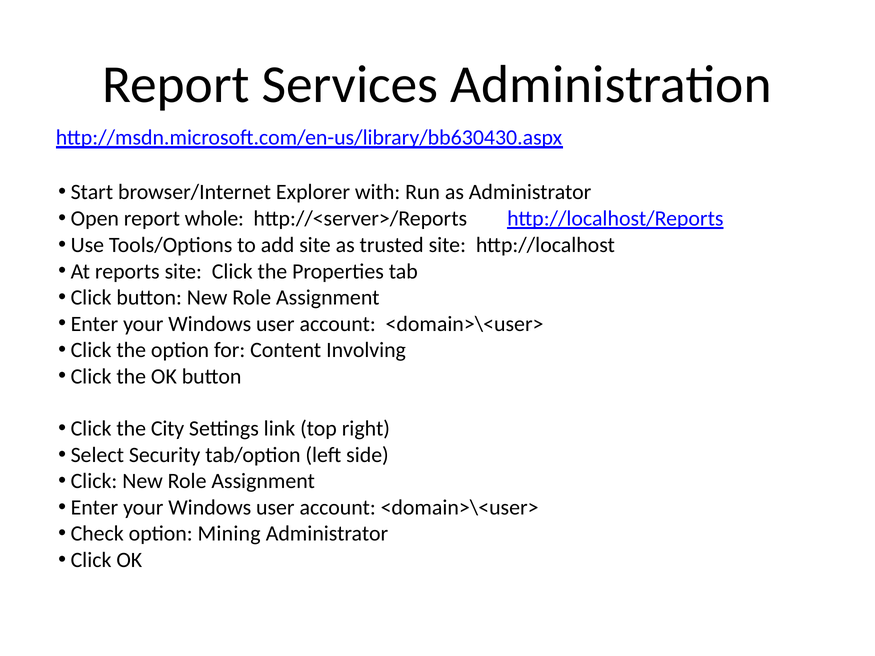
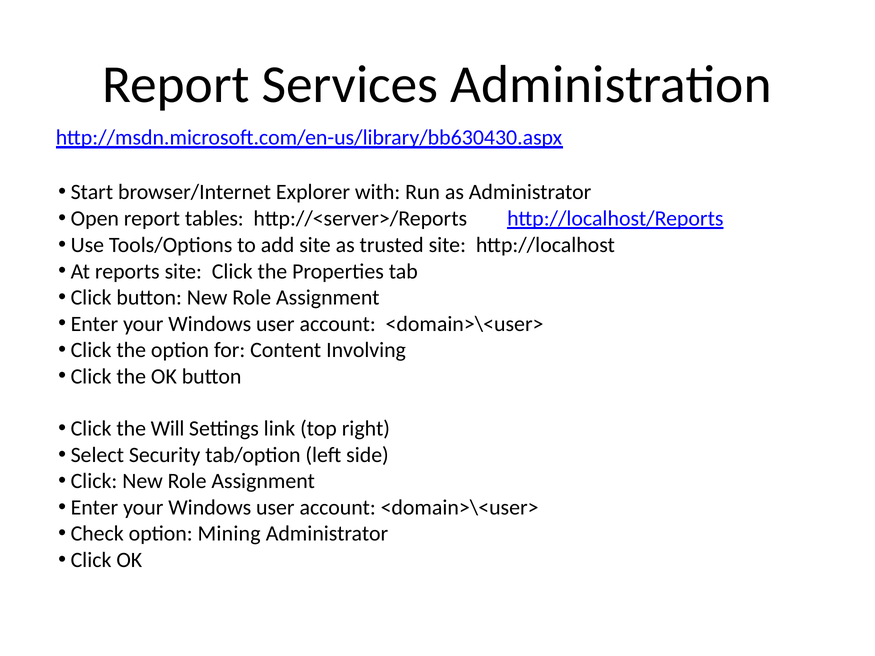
whole: whole -> tables
City: City -> Will
